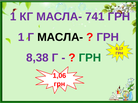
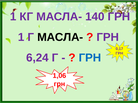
741: 741 -> 140
8,38: 8,38 -> 6,24
ГРН at (90, 58) colour: green -> blue
